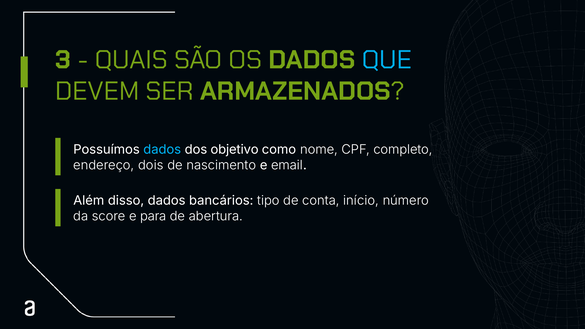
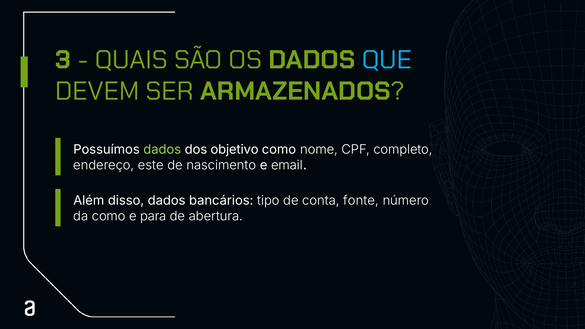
dados at (162, 150) colour: light blue -> light green
dois: dois -> este
início: início -> fonte
da score: score -> como
